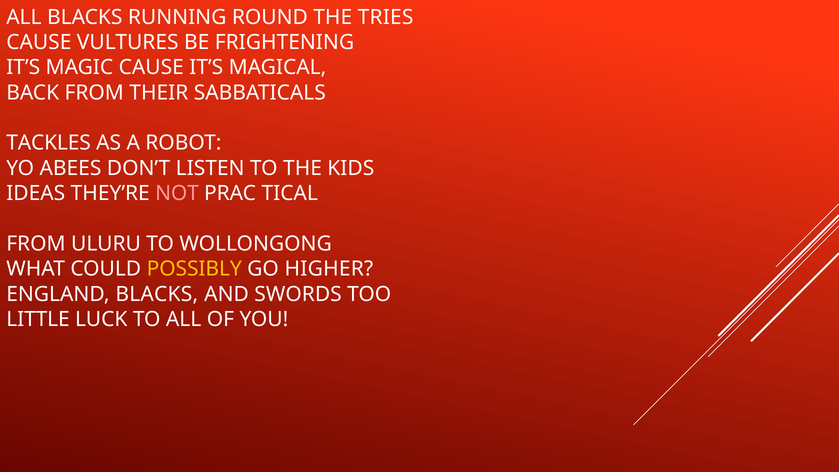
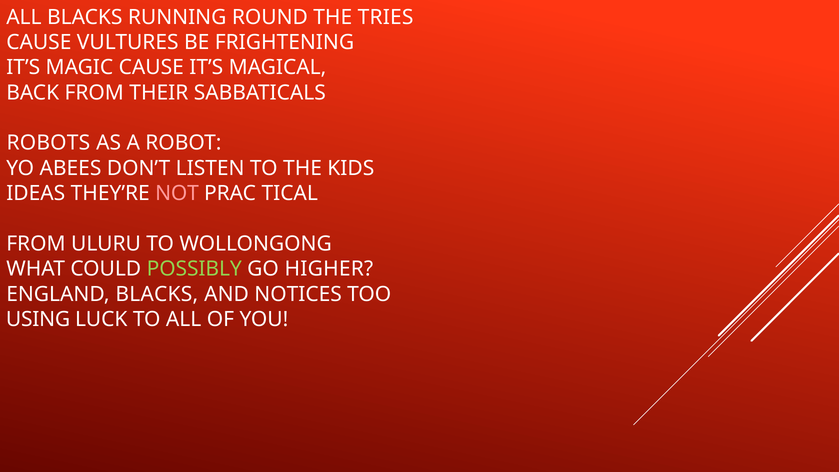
TACKLES: TACKLES -> ROBOTS
POSSIBLY colour: yellow -> light green
SWORDS: SWORDS -> NOTICES
LITTLE: LITTLE -> USING
